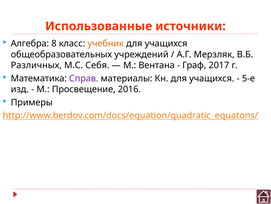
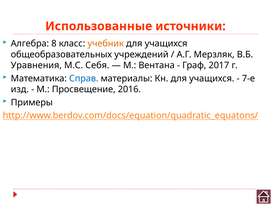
Различных: Различных -> Уравнения
Справ colour: purple -> blue
5-е: 5-е -> 7-е
